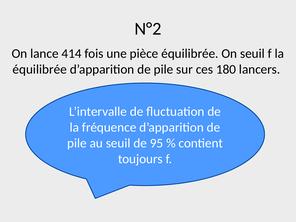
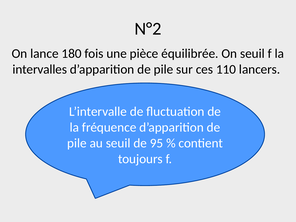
414: 414 -> 180
équilibrée at (40, 69): équilibrée -> intervalles
180: 180 -> 110
